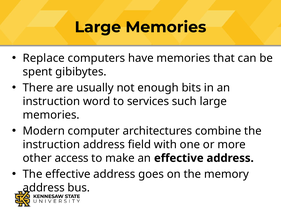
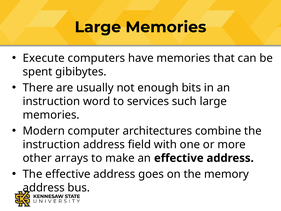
Replace: Replace -> Execute
access: access -> arrays
